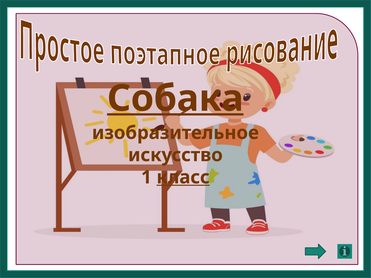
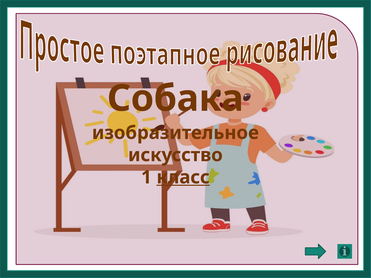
Собака underline: present -> none
